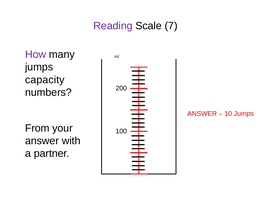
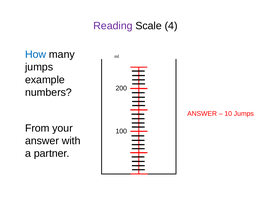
7: 7 -> 4
How colour: purple -> blue
capacity: capacity -> example
